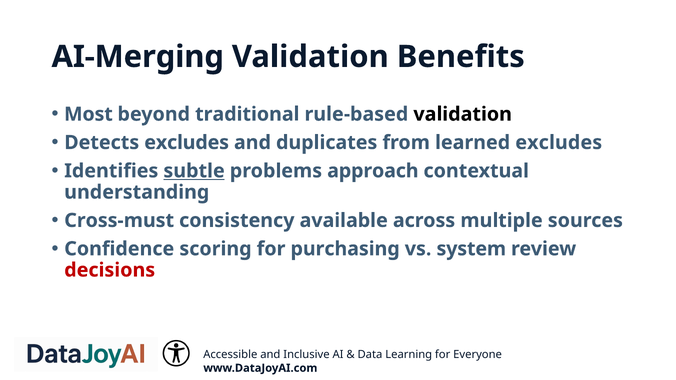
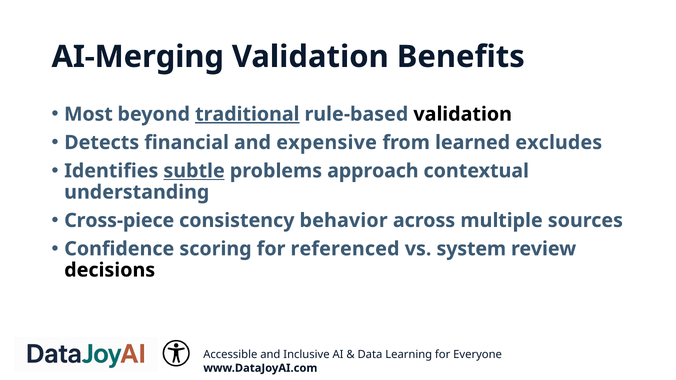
traditional underline: none -> present
Detects excludes: excludes -> financial
duplicates: duplicates -> expensive
Cross-must: Cross-must -> Cross-piece
available: available -> behavior
purchasing: purchasing -> referenced
decisions colour: red -> black
